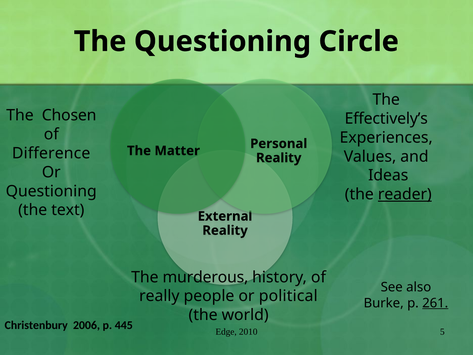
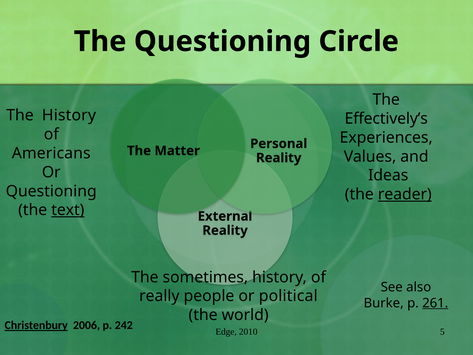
The Chosen: Chosen -> History
Difference: Difference -> Americans
text underline: none -> present
murderous: murderous -> sometimes
Christenbury underline: none -> present
445: 445 -> 242
